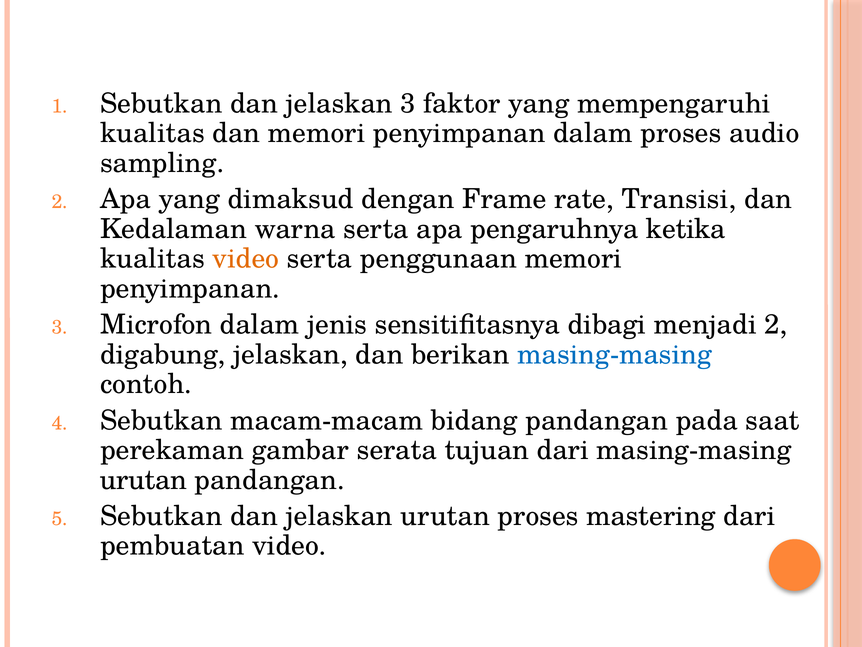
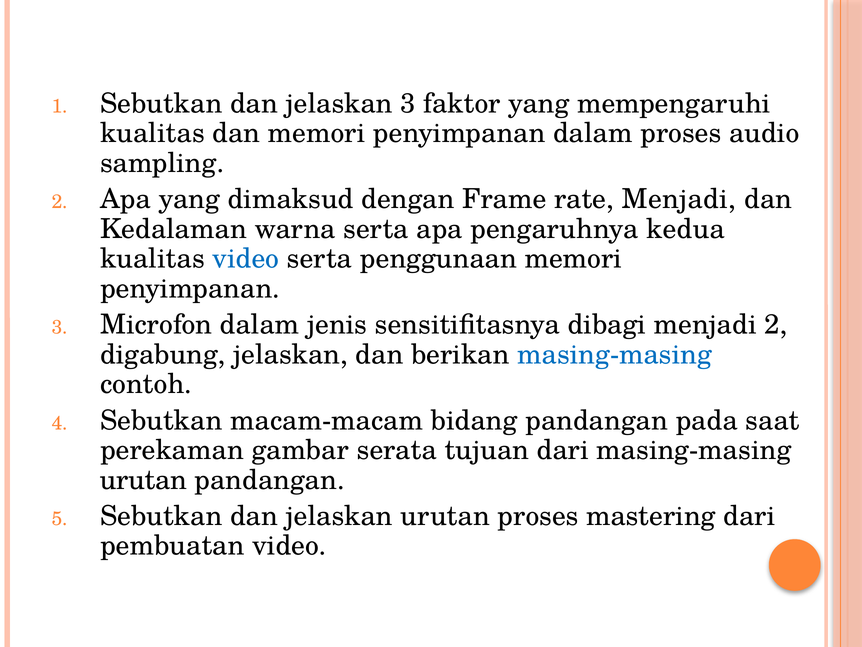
rate Transisi: Transisi -> Menjadi
ketika: ketika -> kedua
video at (246, 259) colour: orange -> blue
